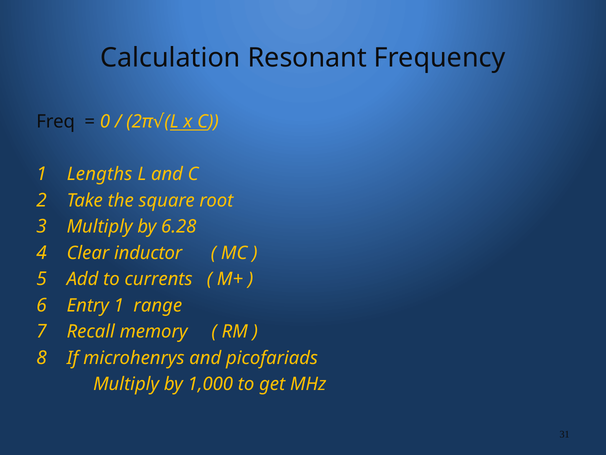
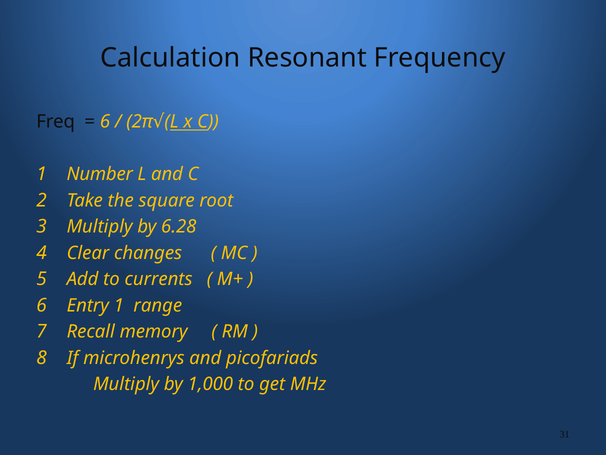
0 at (105, 121): 0 -> 6
Lengths: Lengths -> Number
inductor: inductor -> changes
